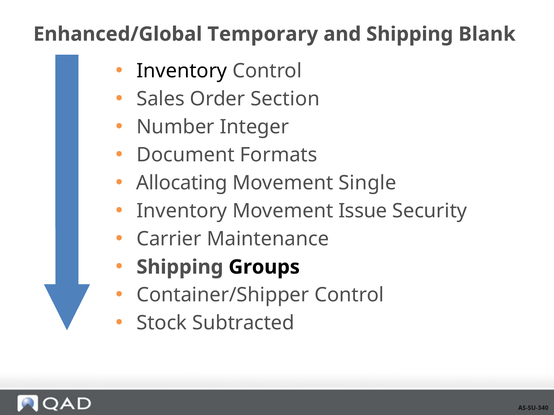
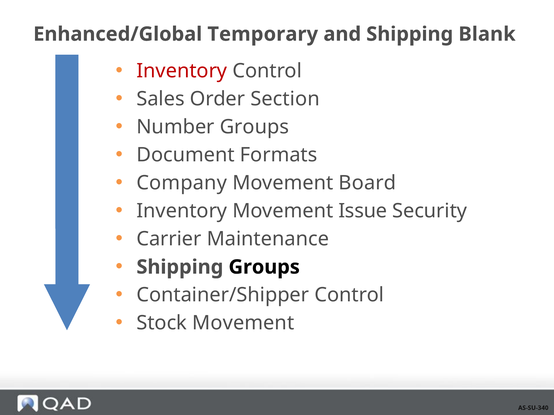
Inventory at (182, 71) colour: black -> red
Number Integer: Integer -> Groups
Allocating: Allocating -> Company
Single: Single -> Board
Stock Subtracted: Subtracted -> Movement
